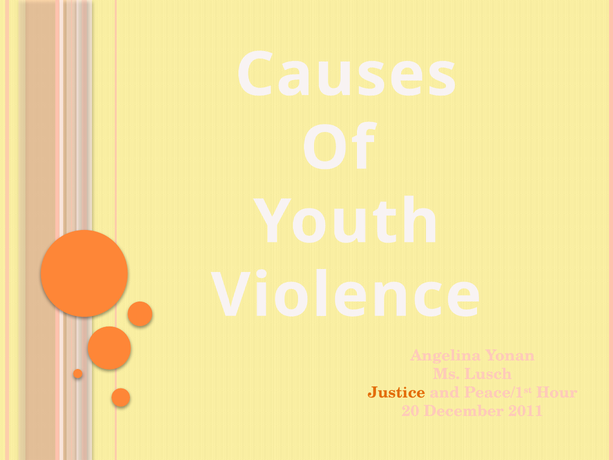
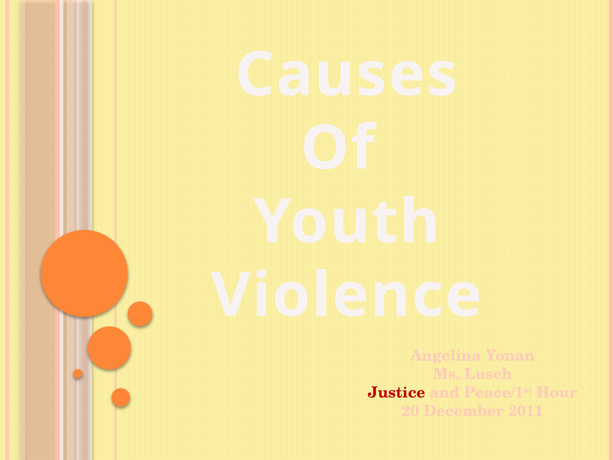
Justice colour: orange -> red
